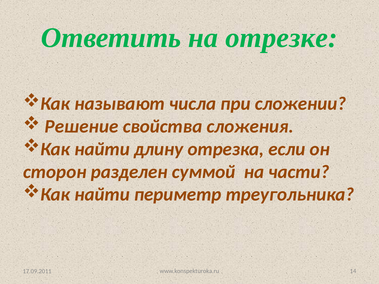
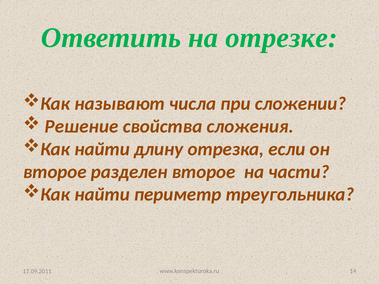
сторон at (55, 172): сторон -> второе
разделен суммой: суммой -> второе
